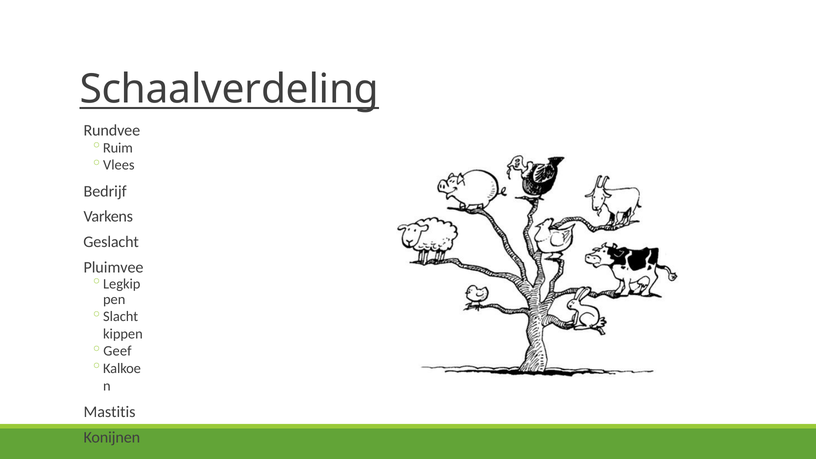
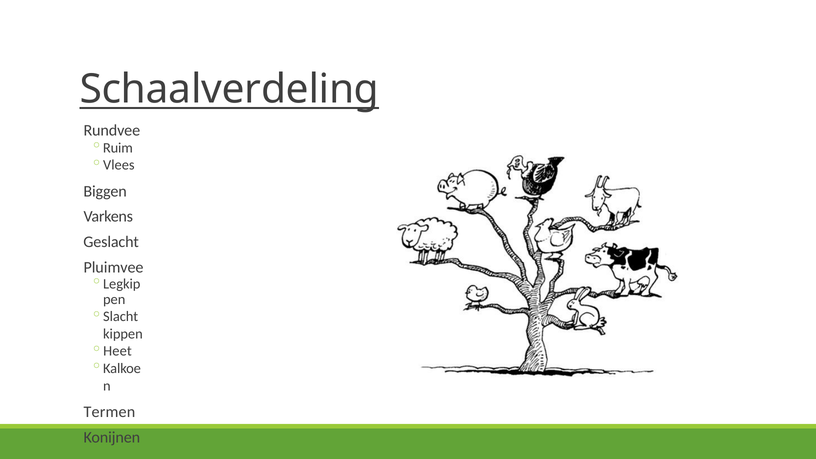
Bedrijf: Bedrijf -> Biggen
Geef: Geef -> Heet
Mastitis: Mastitis -> Termen
